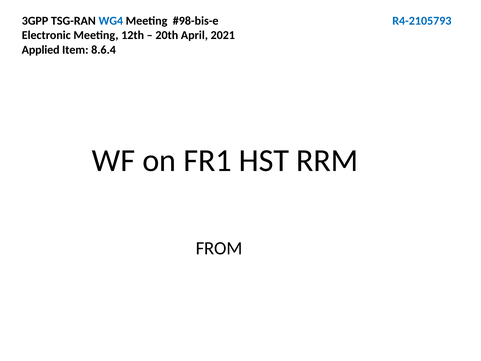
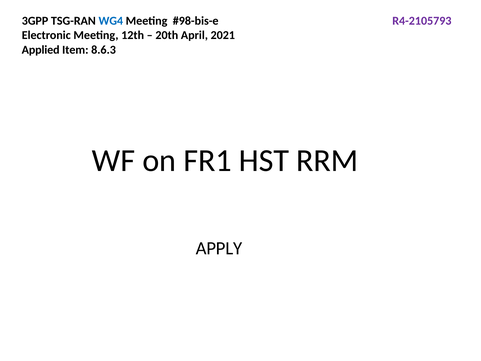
R4-2105793 colour: blue -> purple
8.6.4: 8.6.4 -> 8.6.3
FROM: FROM -> APPLY
